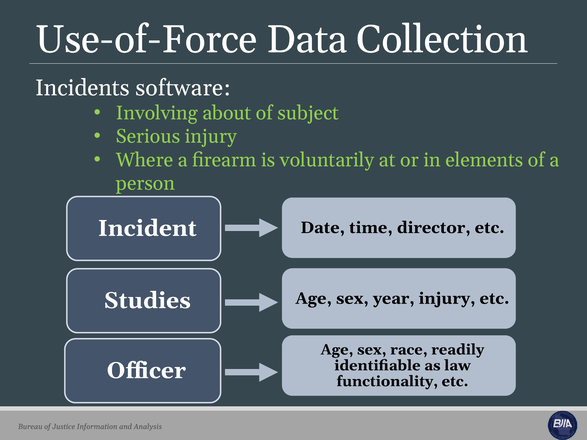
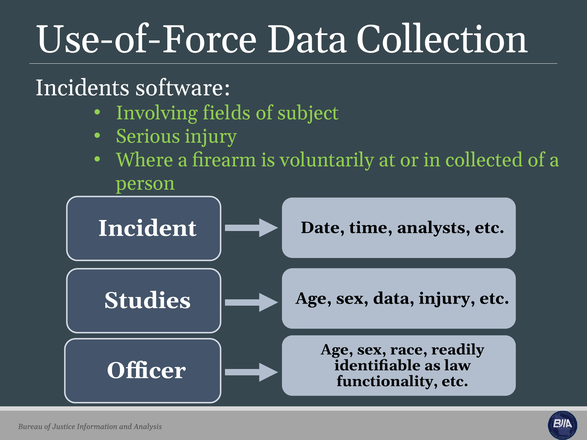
about: about -> fields
elements: elements -> collected
director: director -> analysts
sex year: year -> data
